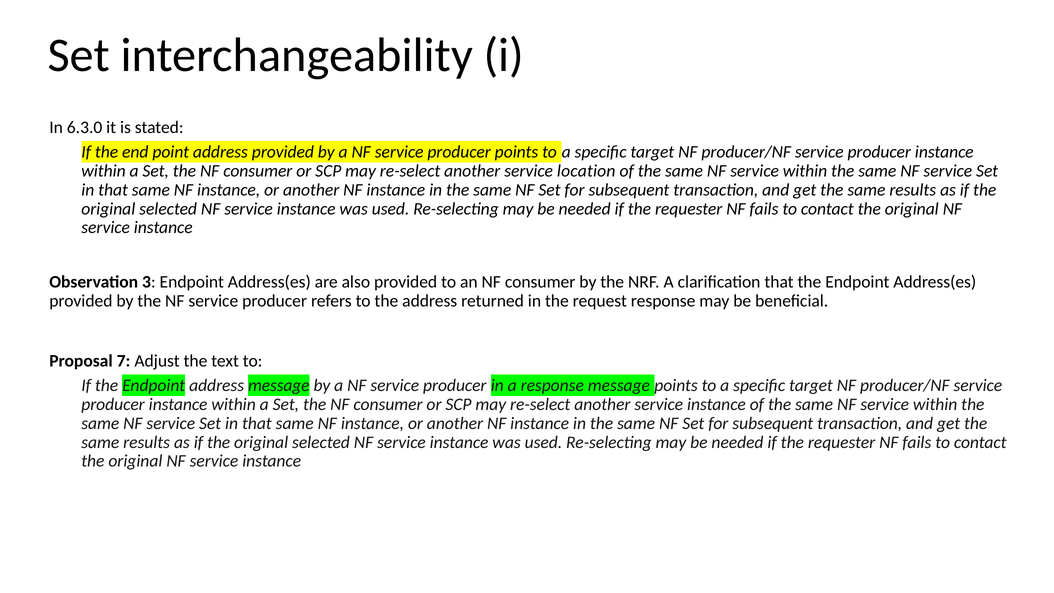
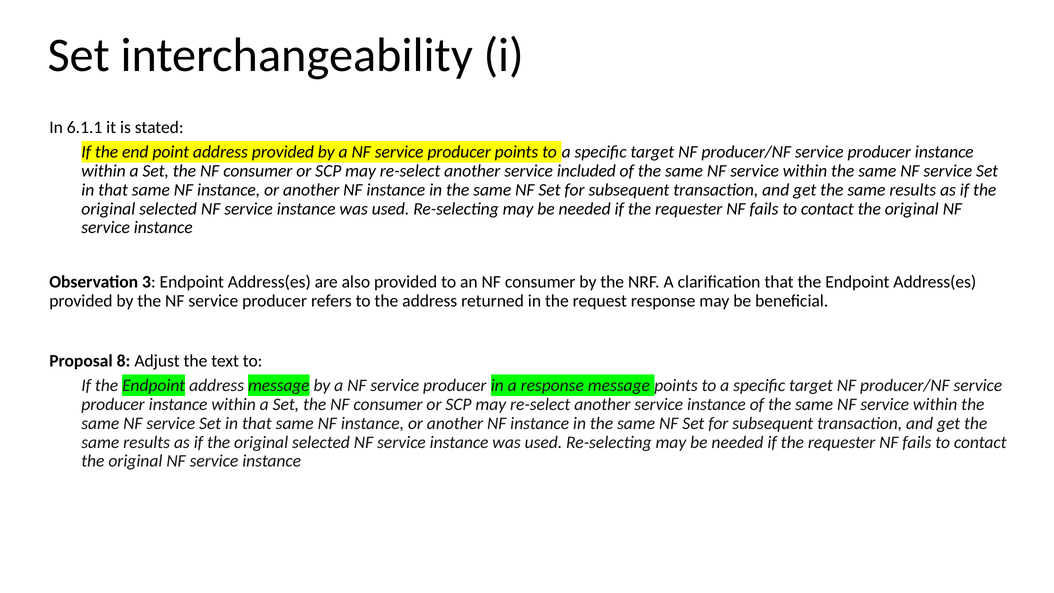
6.3.0: 6.3.0 -> 6.1.1
location: location -> included
7: 7 -> 8
